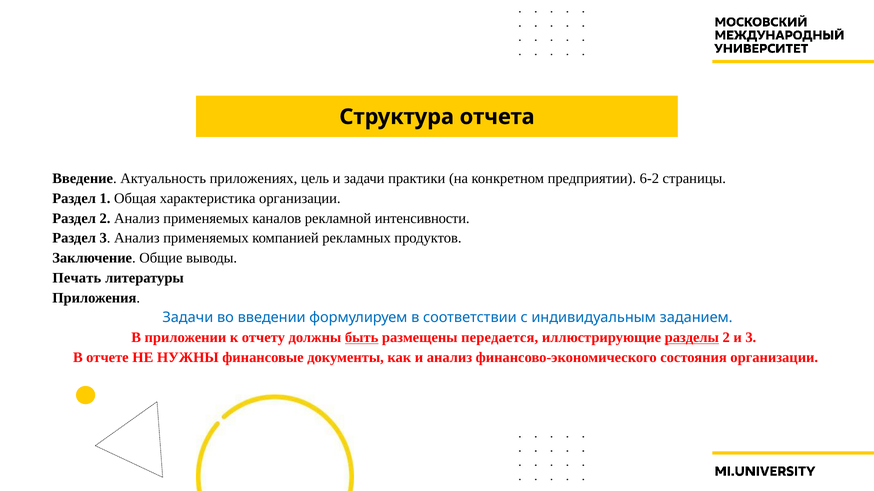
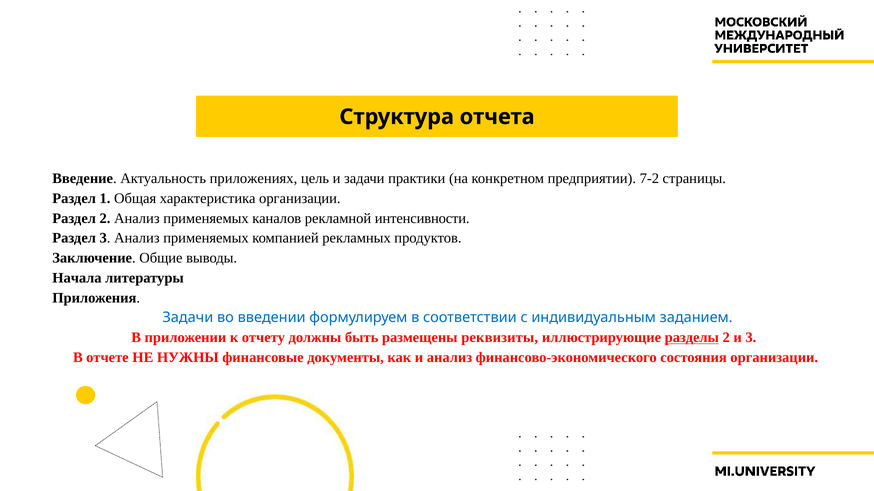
6-2: 6-2 -> 7-2
Печать: Печать -> Начала
быть underline: present -> none
передается: передается -> реквизиты
